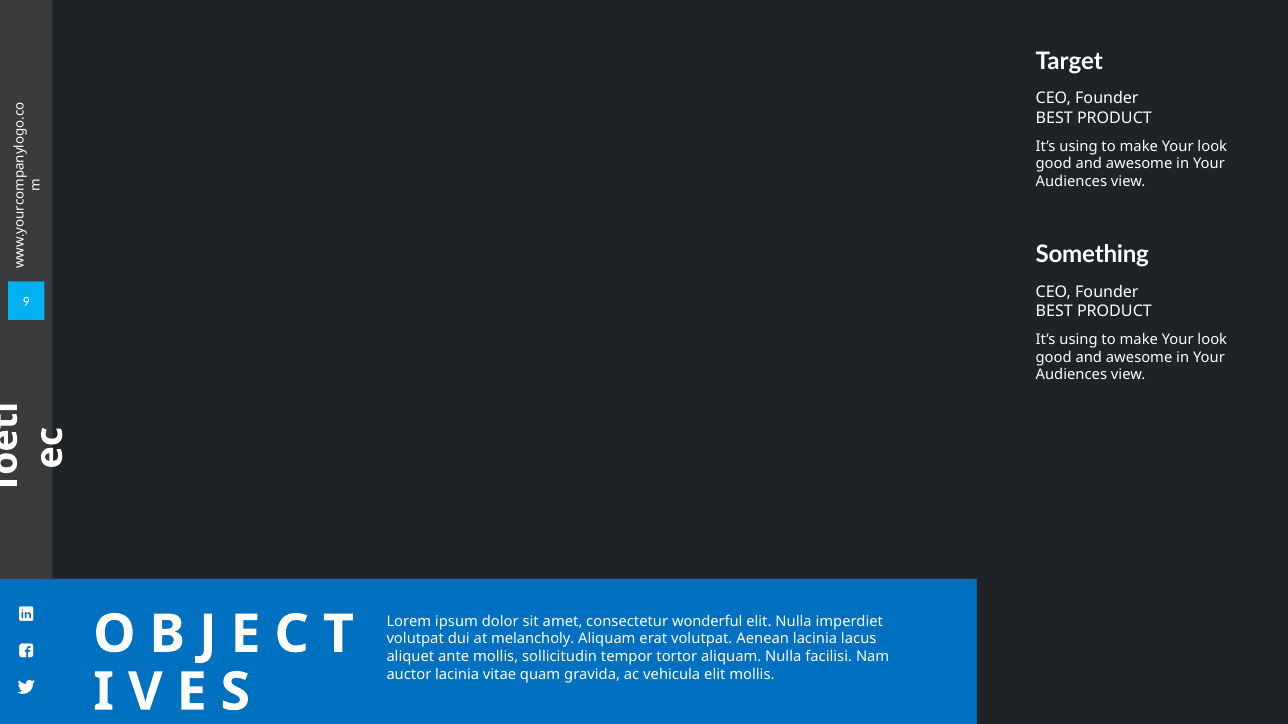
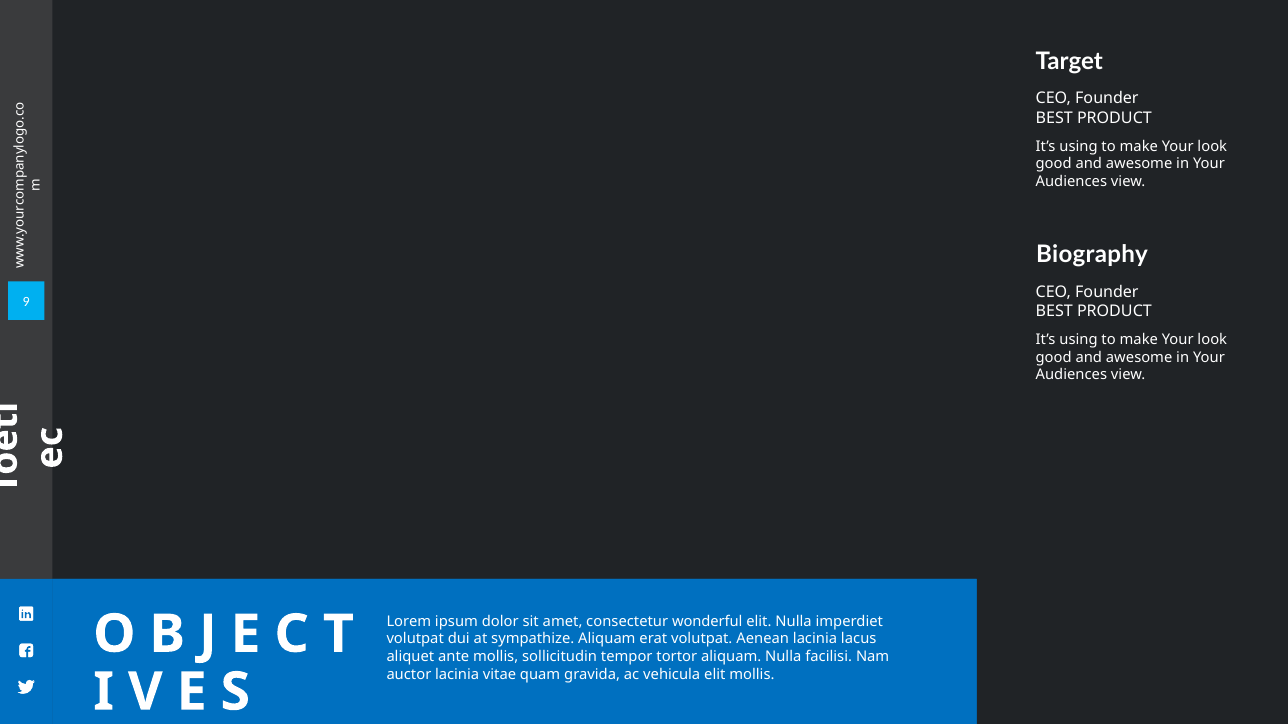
Something: Something -> Biography
melancholy: melancholy -> sympathize
